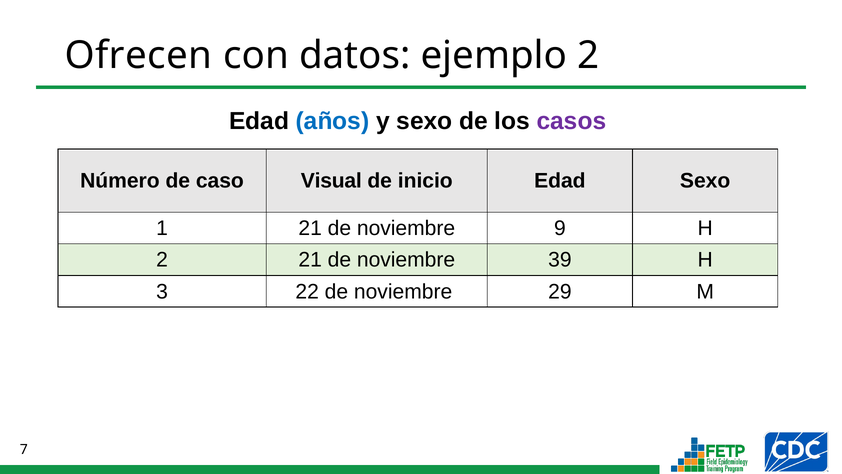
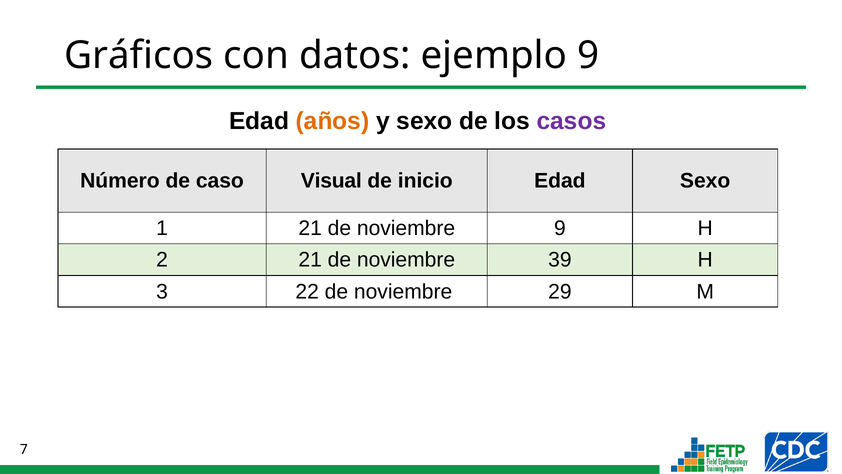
Ofrecen: Ofrecen -> Gráficos
ejemplo 2: 2 -> 9
años colour: blue -> orange
